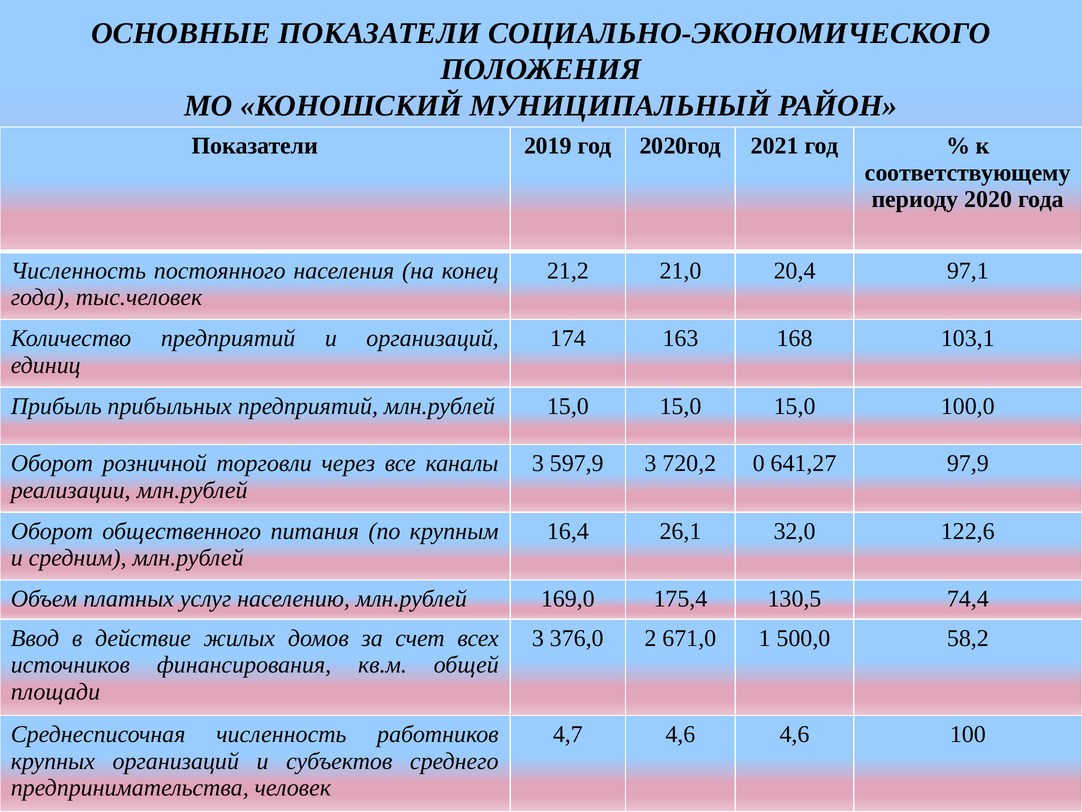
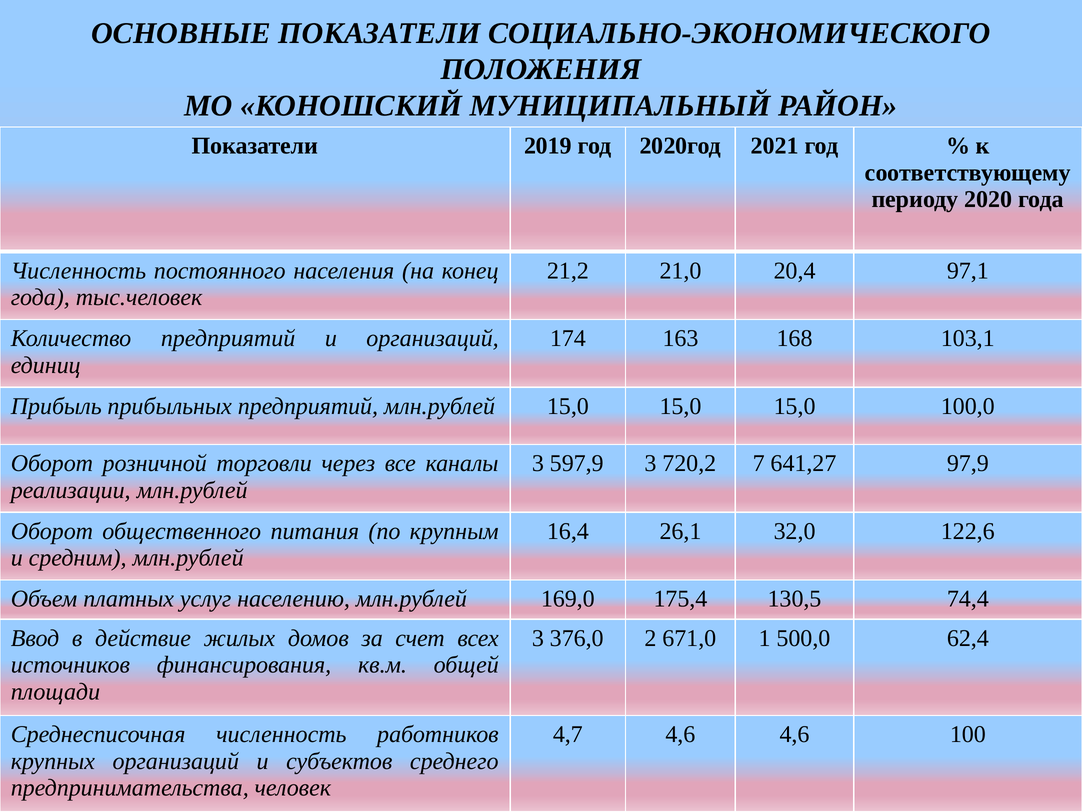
0: 0 -> 7
58,2: 58,2 -> 62,4
